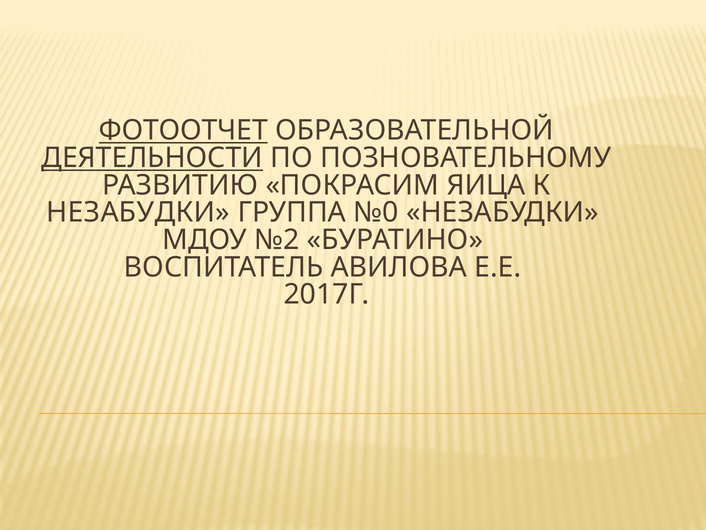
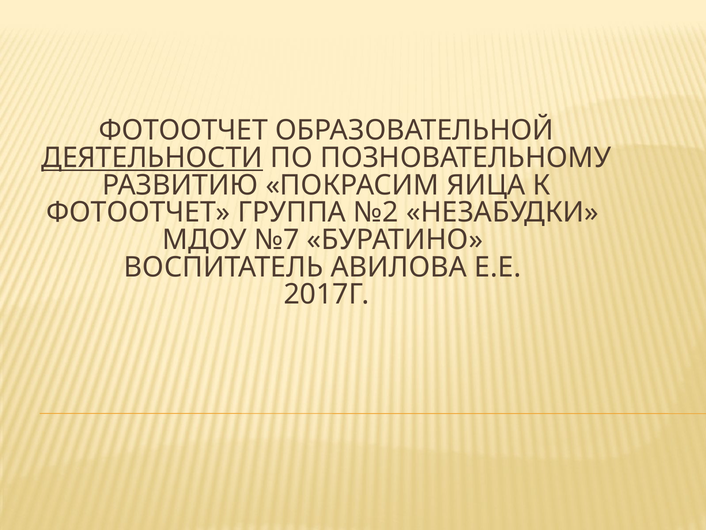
ФОТООТЧЕТ at (183, 130) underline: present -> none
НЕЗАБУДКИ at (138, 212): НЕЗАБУДКИ -> ФОТООТЧЕТ
№0: №0 -> №2
№2: №2 -> №7
